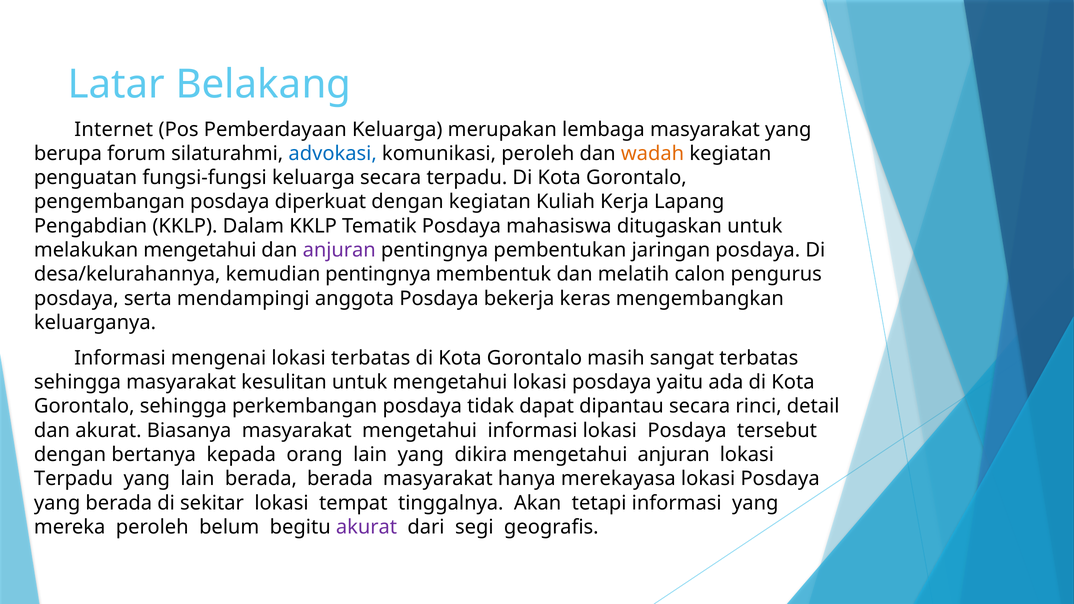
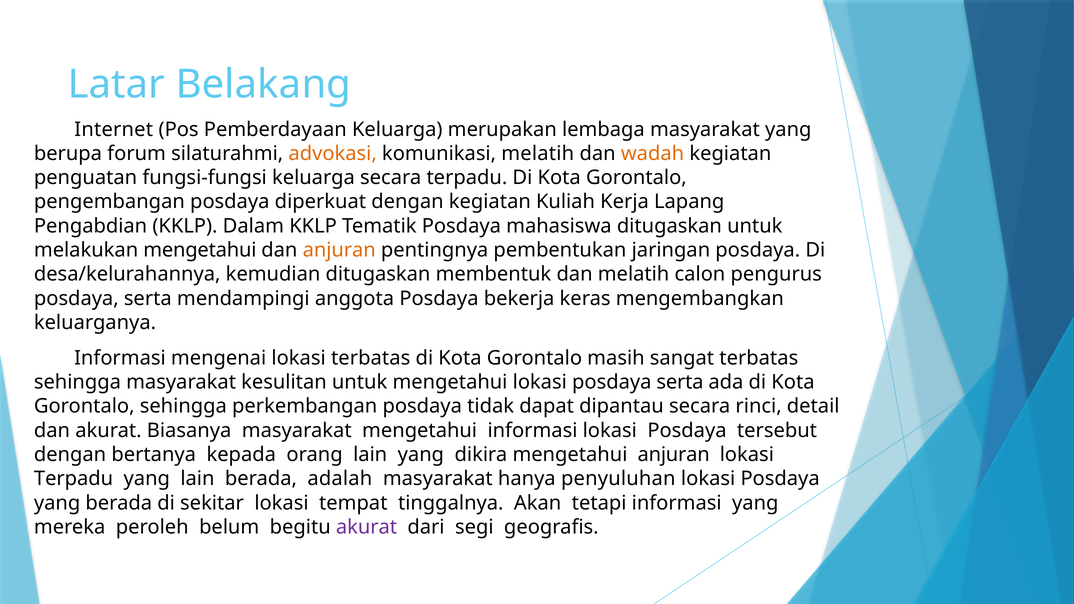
advokasi colour: blue -> orange
komunikasi peroleh: peroleh -> melatih
anjuran at (339, 250) colour: purple -> orange
kemudian pentingnya: pentingnya -> ditugaskan
lokasi posdaya yaitu: yaitu -> serta
berada berada: berada -> adalah
merekayasa: merekayasa -> penyuluhan
